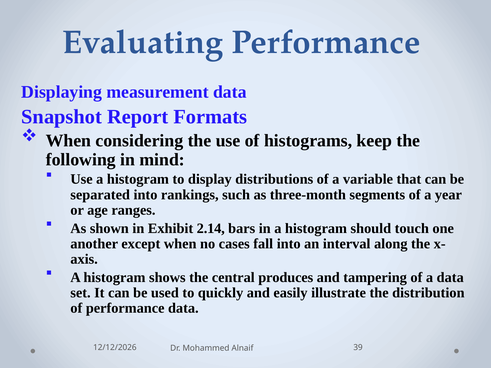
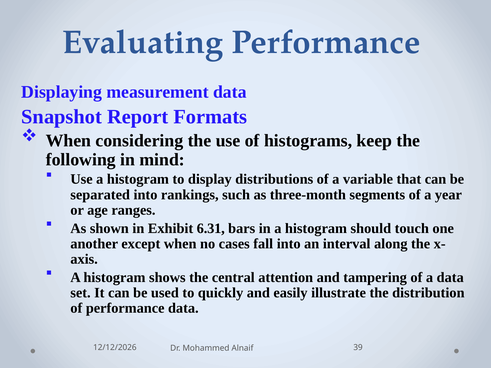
2.14: 2.14 -> 6.31
produces: produces -> attention
